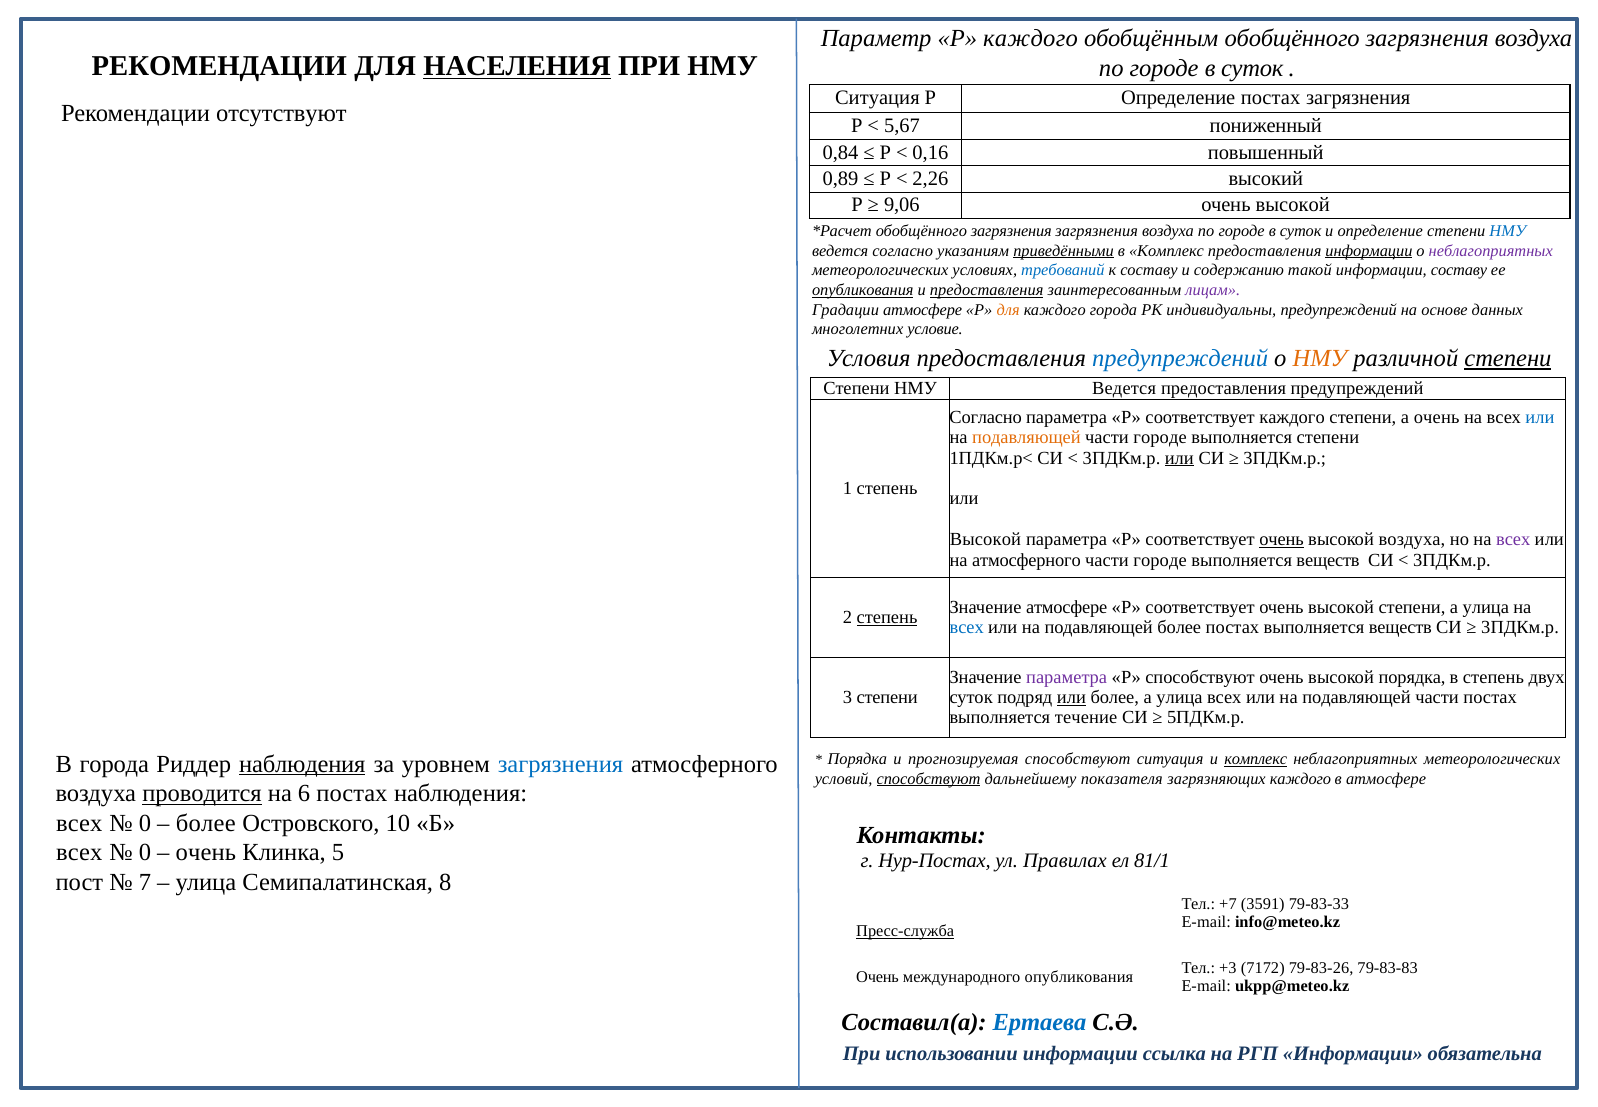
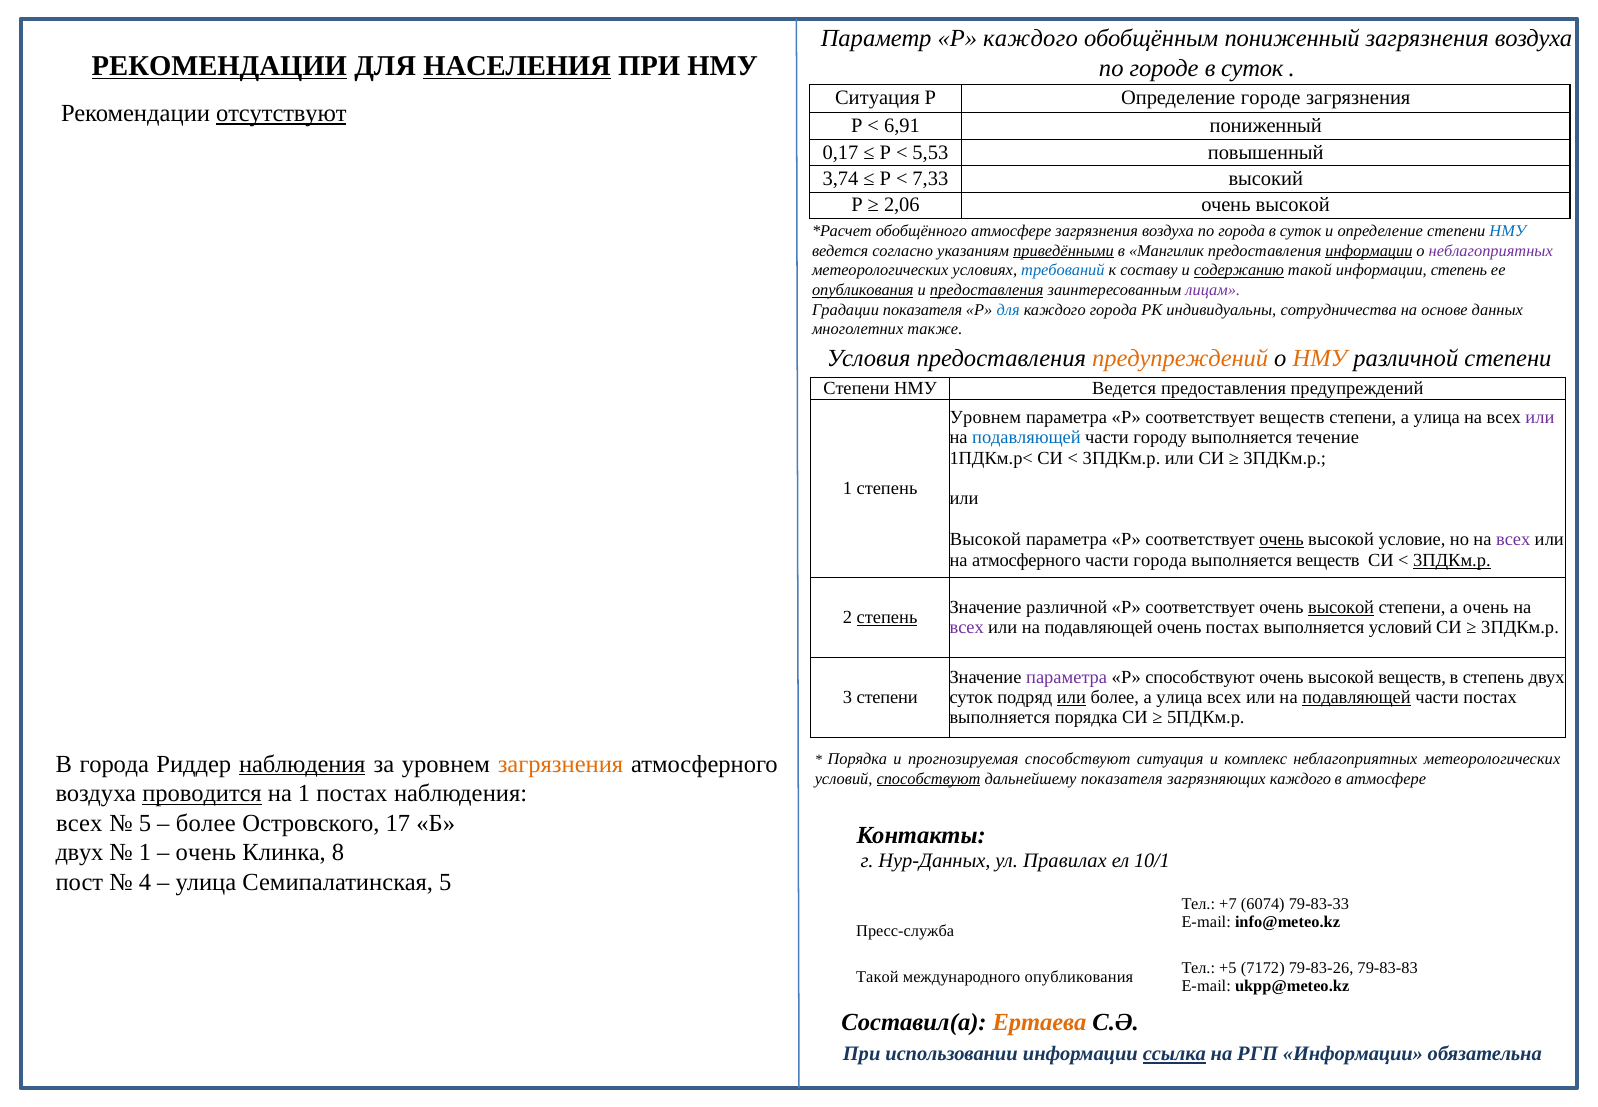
обобщённым обобщённого: обобщённого -> пониженный
РЕКОМЕНДАЦИИ at (219, 66) underline: none -> present
Определение постах: постах -> городе
отсутствуют underline: none -> present
5,67: 5,67 -> 6,91
0,84: 0,84 -> 0,17
0,16: 0,16 -> 5,53
0,89: 0,89 -> 3,74
2,26: 2,26 -> 7,33
9,06: 9,06 -> 2,06
загрязнения at (1011, 231): загрязнения -> атмосфере
городе at (1242, 231): городе -> города
в Комплекс: Комплекс -> Мангилик
содержанию underline: none -> present
информации составу: составу -> степень
Градации атмосфере: атмосфере -> показателя
для at (1008, 309) colour: orange -> blue
индивидуальны предупреждений: предупреждений -> сотрудничества
условие: условие -> также
предупреждений at (1180, 358) colour: blue -> orange
степени at (1508, 358) underline: present -> none
Согласно at (986, 417): Согласно -> Уровнем
соответствует каждого: каждого -> веществ
степени а очень: очень -> улица
или at (1540, 417) colour: blue -> purple
подавляющей at (1026, 437) colour: orange -> blue
городе at (1160, 437): городе -> городу
выполняется степени: степени -> течение
или at (1179, 458) underline: present -> none
высокой воздуха: воздуха -> условие
городе at (1160, 560): городе -> города
3ПДКм.р at (1452, 560) underline: none -> present
Значение атмосфере: атмосфере -> различной
высокой at (1341, 607) underline: none -> present
степени а улица: улица -> очень
всех at (967, 627) colour: blue -> purple
подавляющей более: более -> очень
постах выполняется веществ: веществ -> условий
высокой порядка: порядка -> веществ
подавляющей at (1357, 697) underline: none -> present
выполняется течение: течение -> порядка
загрязнения at (560, 764) colour: blue -> orange
комплекс at (1256, 759) underline: present -> none
на 6: 6 -> 1
0 at (145, 823): 0 -> 5
10: 10 -> 17
всех at (79, 852): всех -> двух
0 at (145, 852): 0 -> 1
5: 5 -> 8
Нур-Постах: Нур-Постах -> Нур-Данных
81/1: 81/1 -> 10/1
7: 7 -> 4
Семипалатинская 8: 8 -> 5
3591: 3591 -> 6074
Пресс-служба underline: present -> none
+3: +3 -> +5
Очень at (878, 976): Очень -> Такой
Ертаева colour: blue -> orange
ссылка underline: none -> present
